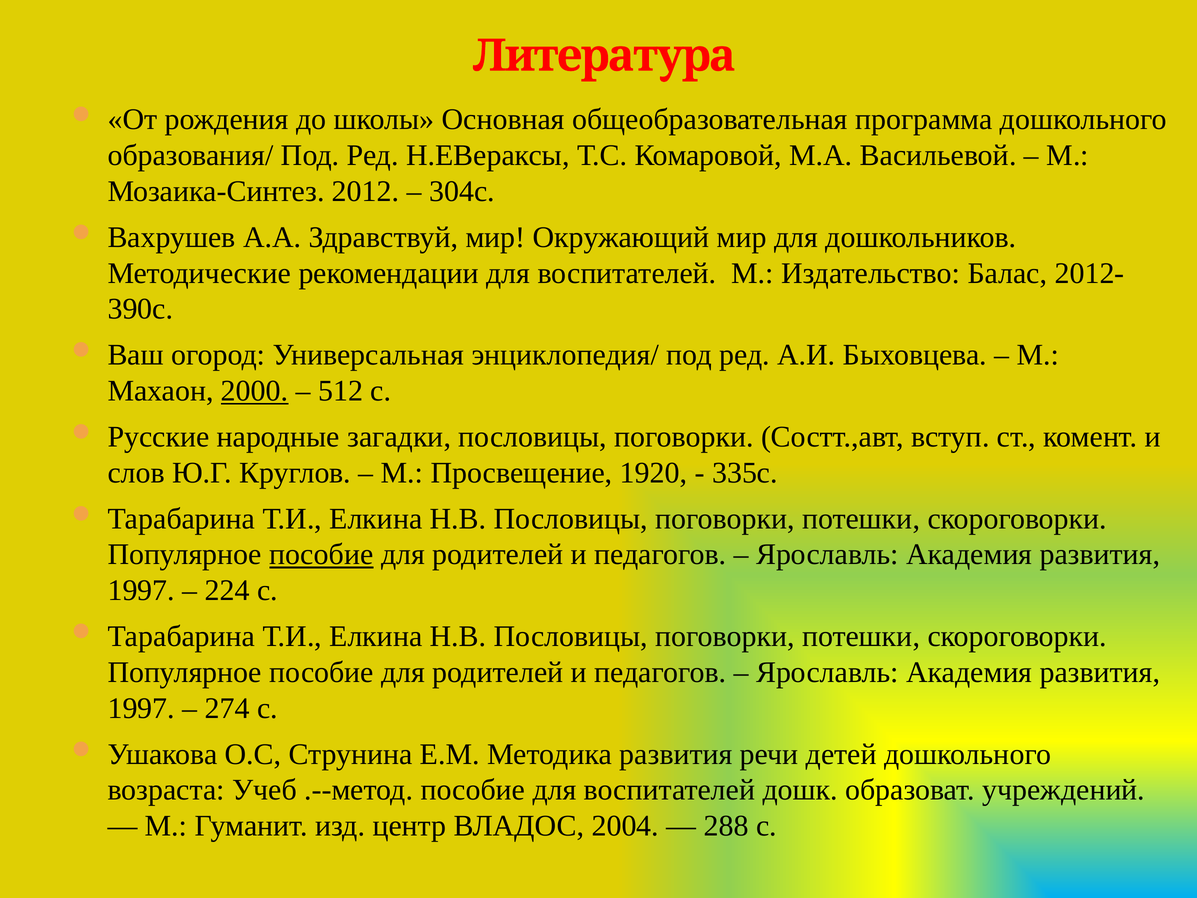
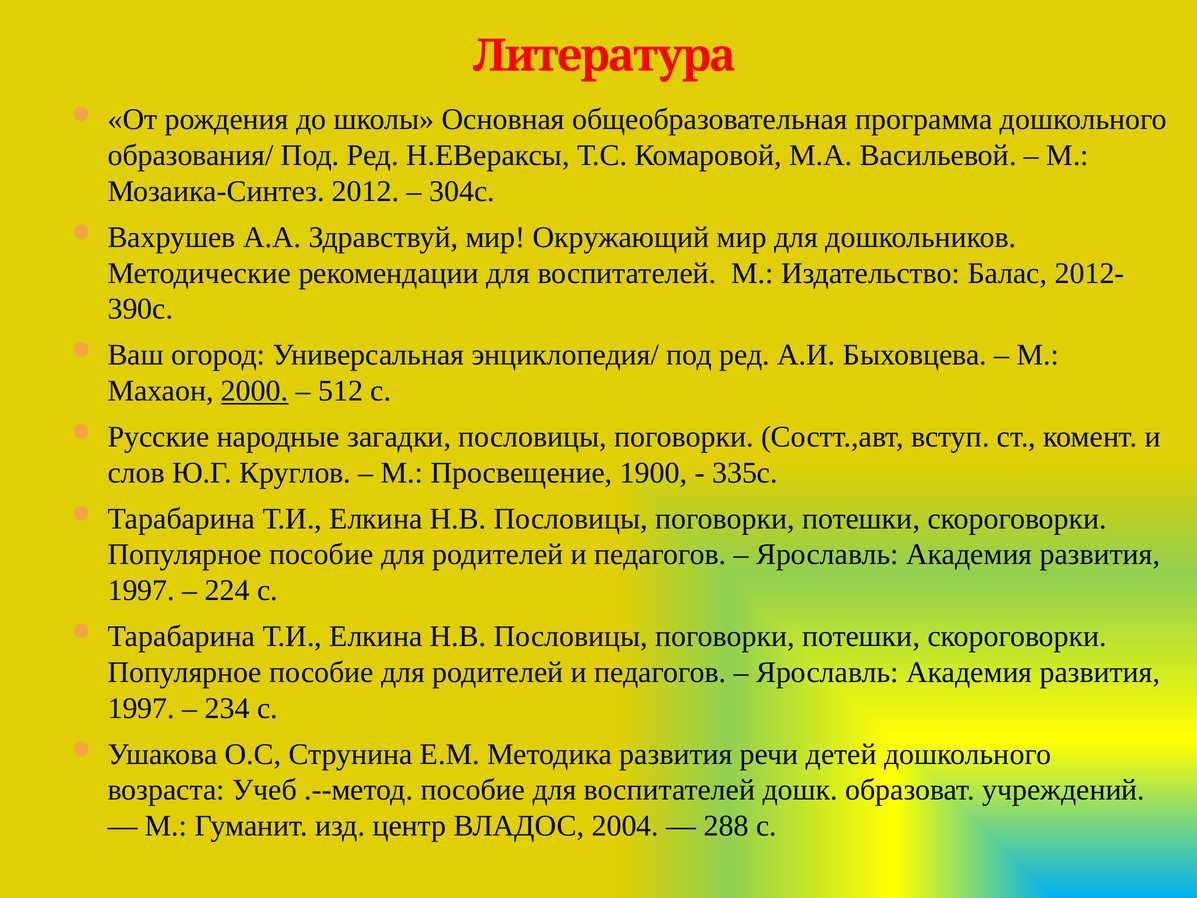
1920: 1920 -> 1900
пособие at (321, 554) underline: present -> none
274: 274 -> 234
